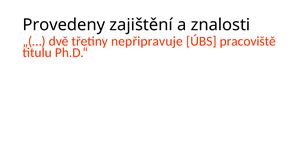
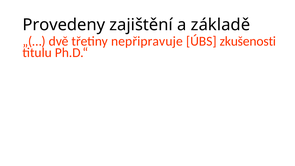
znalosti: znalosti -> základě
pracoviště: pracoviště -> zkušenosti
